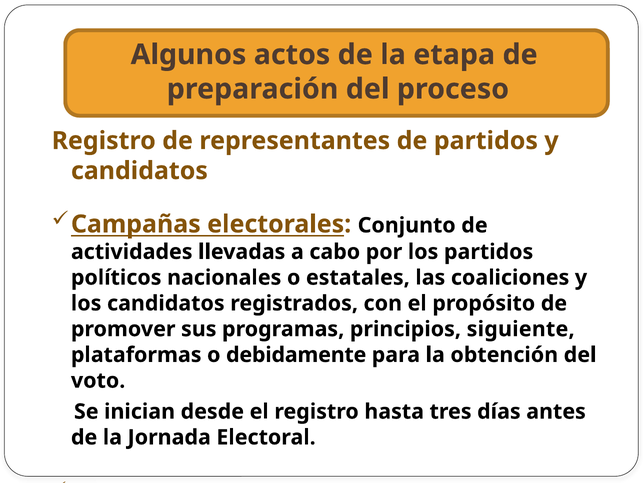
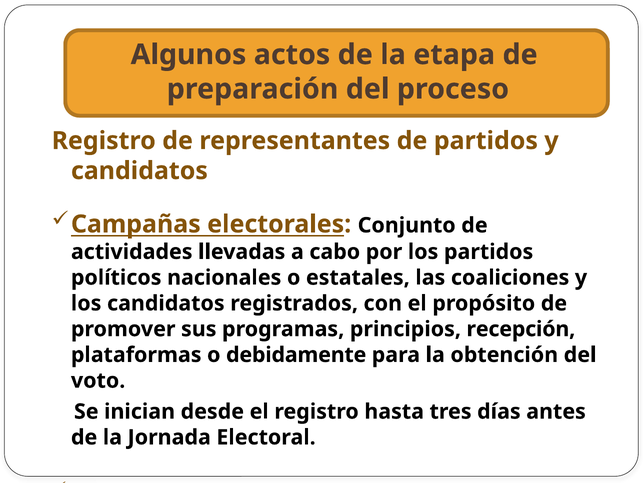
siguiente: siguiente -> recepción
